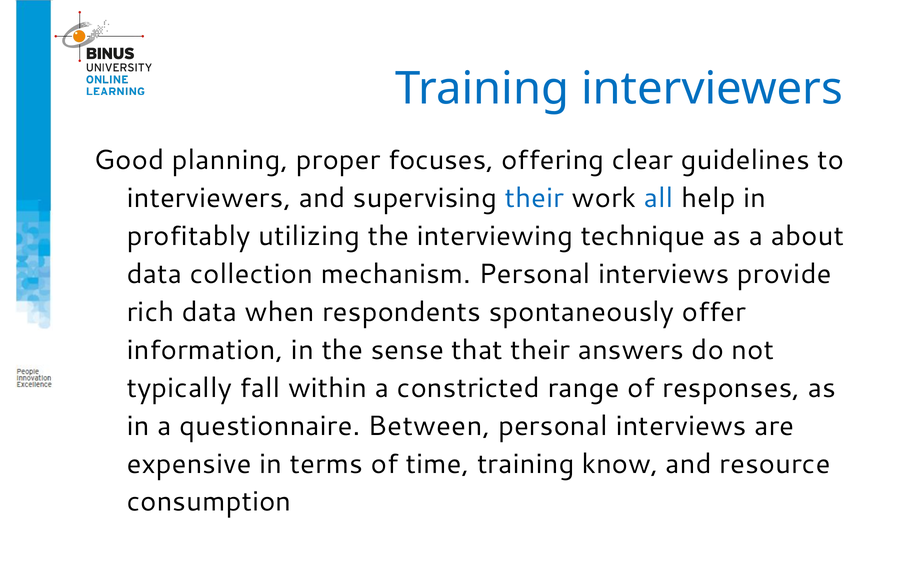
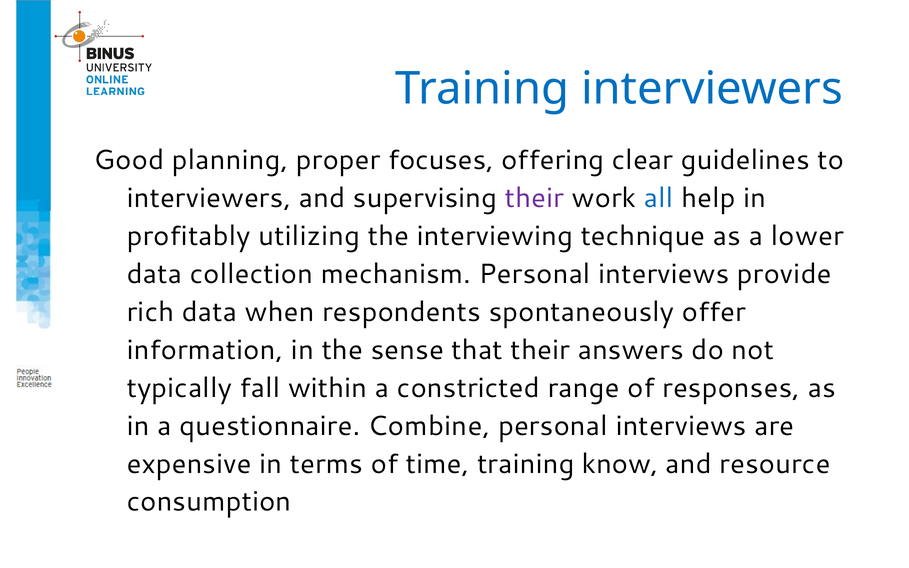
their at (535, 198) colour: blue -> purple
about: about -> lower
Between: Between -> Combine
